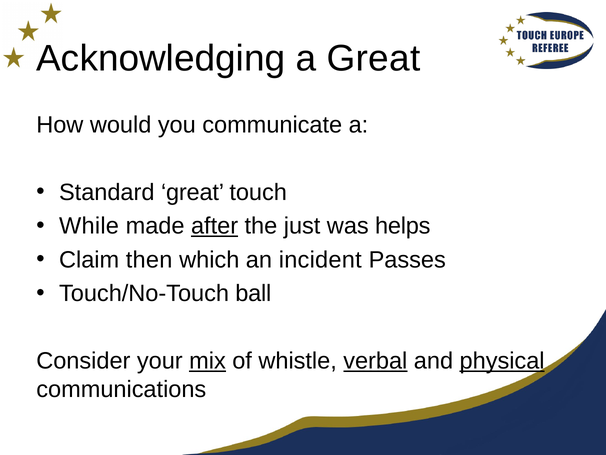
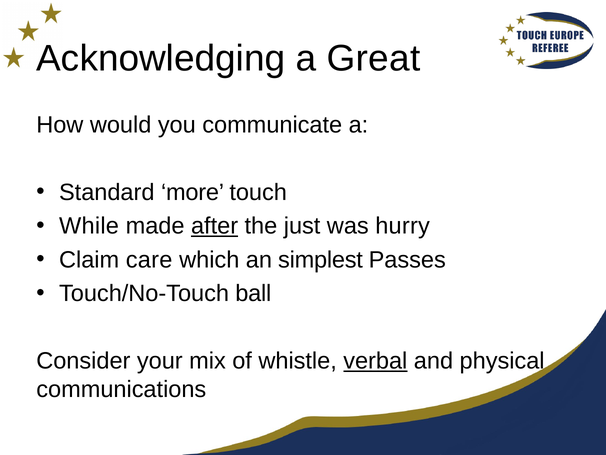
Standard great: great -> more
helps: helps -> hurry
then: then -> care
incident: incident -> simplest
mix underline: present -> none
physical underline: present -> none
